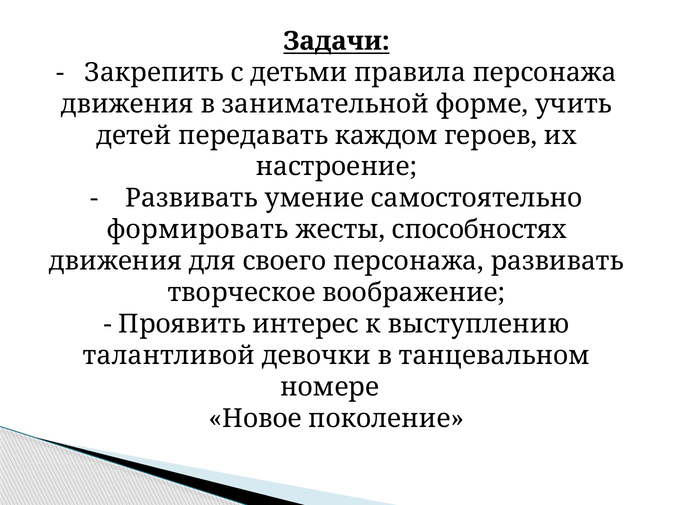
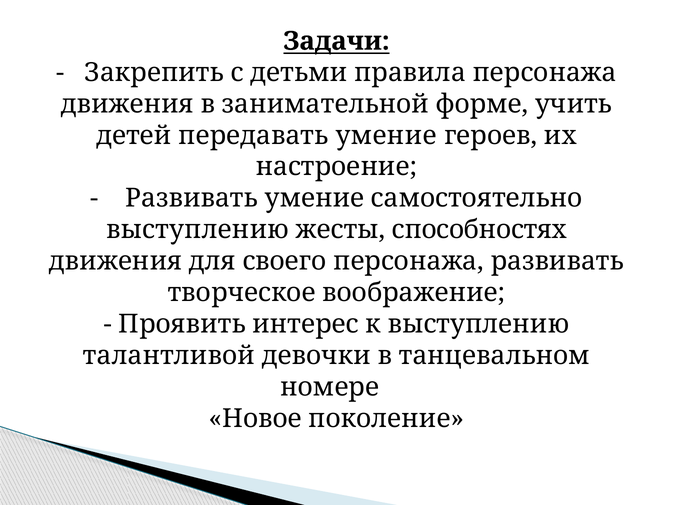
передавать каждом: каждом -> умение
формировать at (198, 230): формировать -> выступлению
